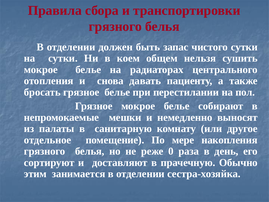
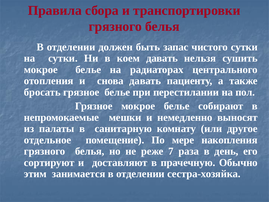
коем общем: общем -> давать
0: 0 -> 7
